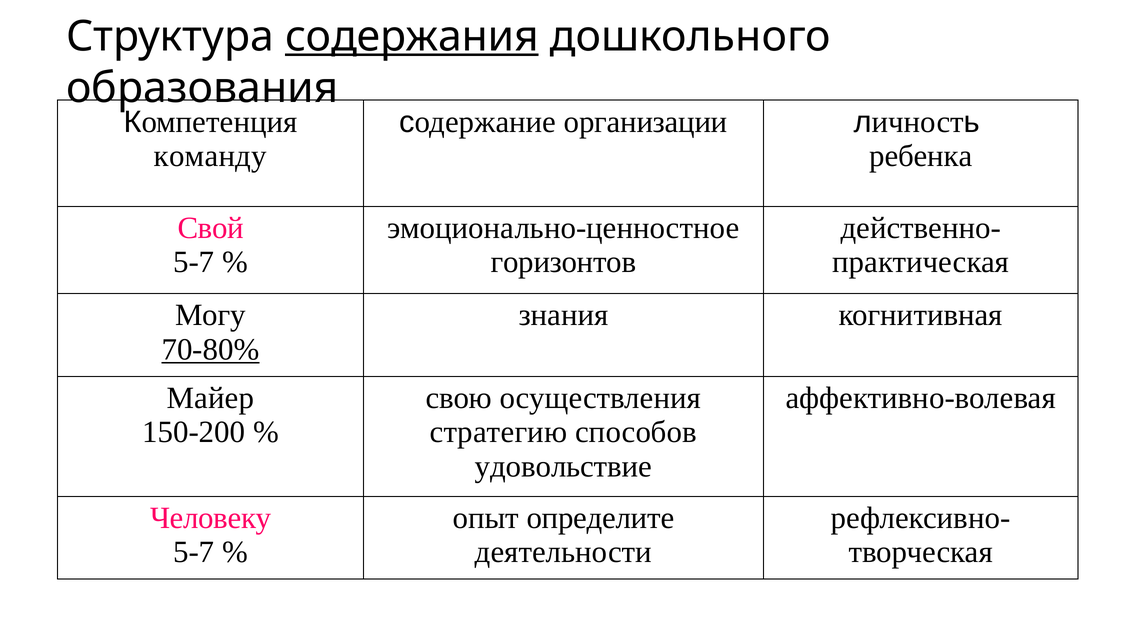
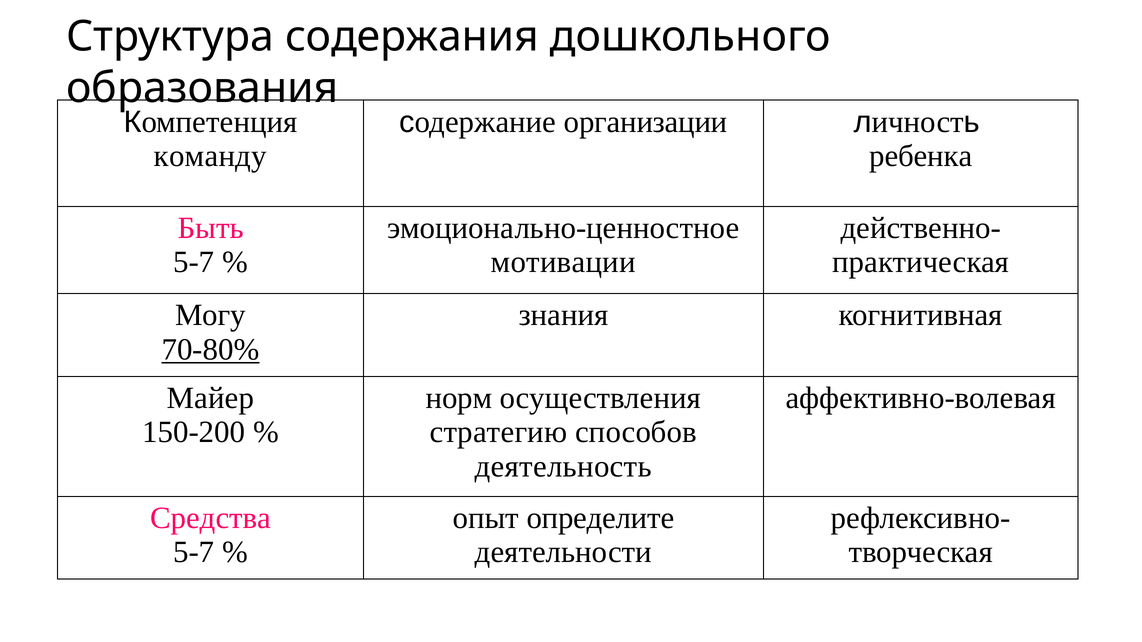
содержания underline: present -> none
Свой: Свой -> Быть
горизонтов: горизонтов -> мотивации
свою: свою -> норм
удовольствие: удовольствие -> деятельность
Человеку: Человеку -> Средства
